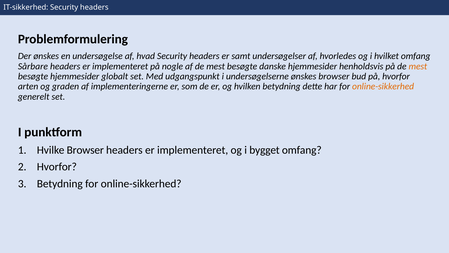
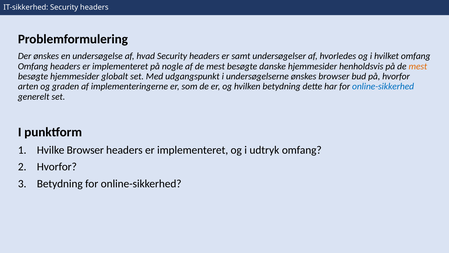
Sårbare at (33, 66): Sårbare -> Omfang
online-sikkerhed at (383, 86) colour: orange -> blue
bygget: bygget -> udtryk
